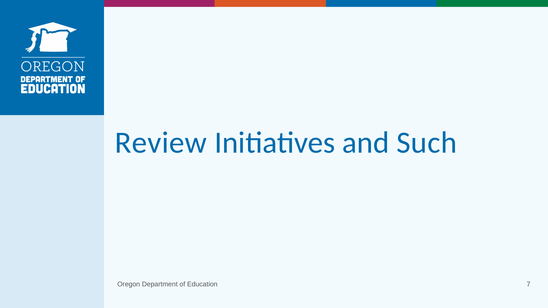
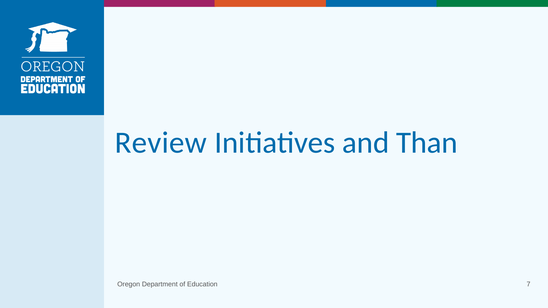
Such: Such -> Than
